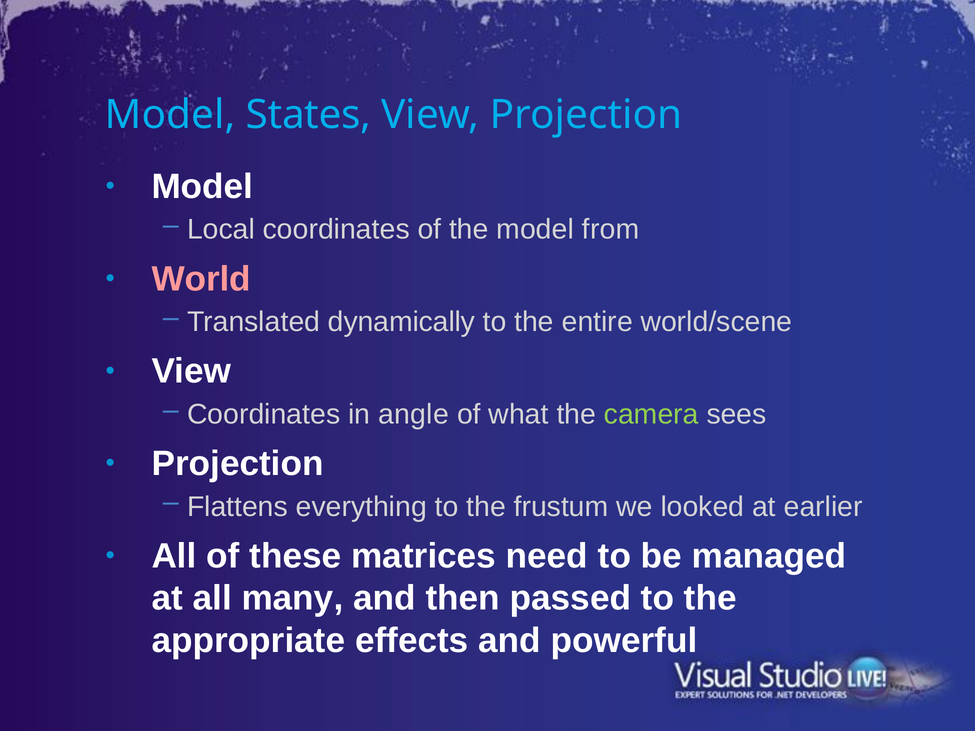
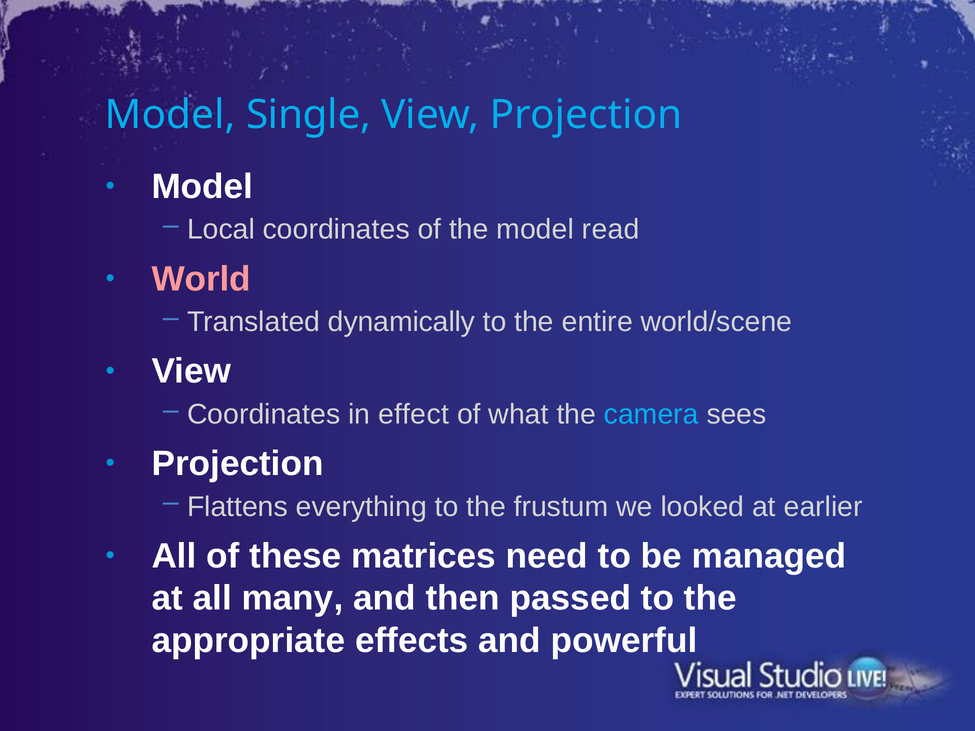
States: States -> Single
from: from -> read
angle: angle -> effect
camera colour: light green -> light blue
